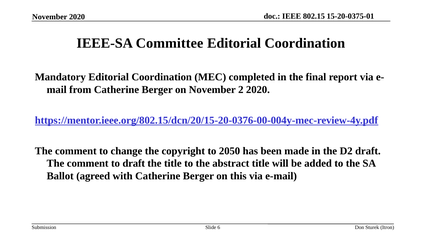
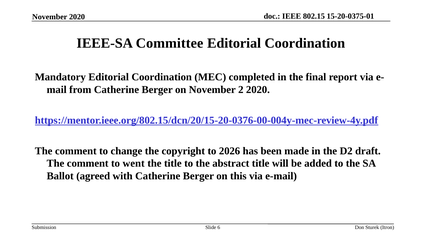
2050: 2050 -> 2026
to draft: draft -> went
